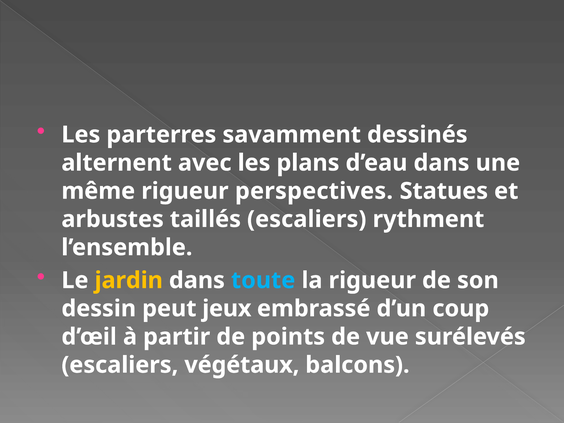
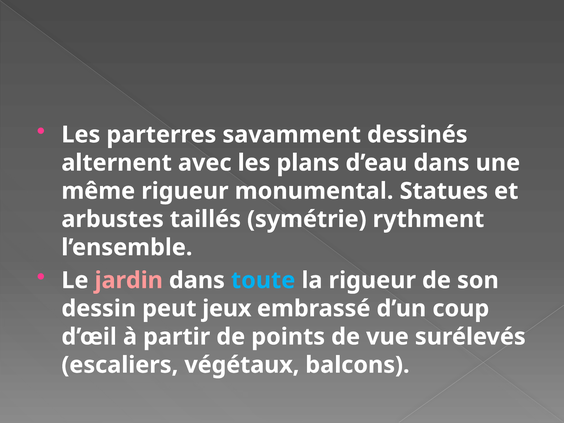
perspectives: perspectives -> monumental
taillés escaliers: escaliers -> symétrie
jardin colour: yellow -> pink
